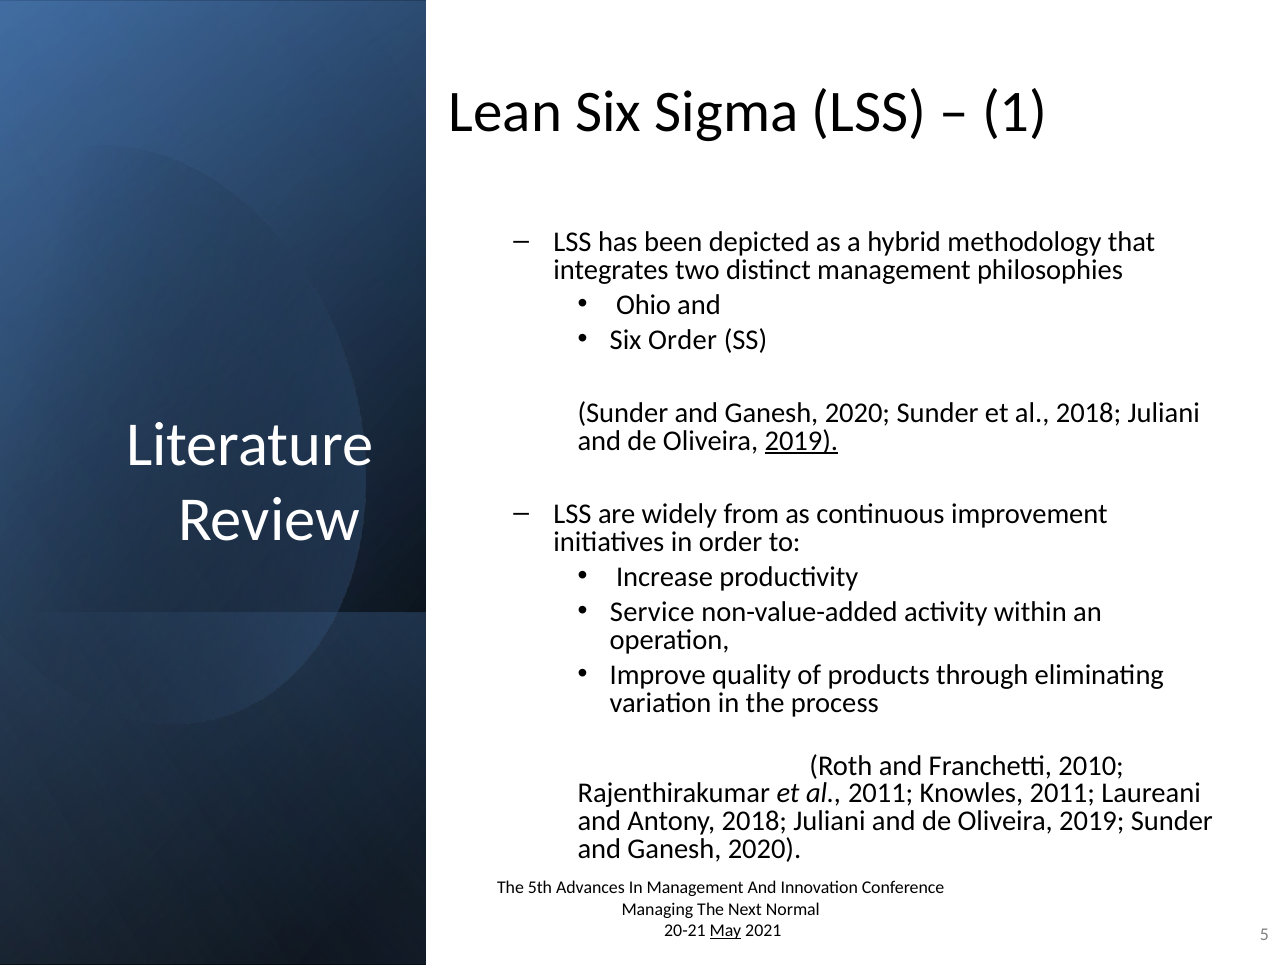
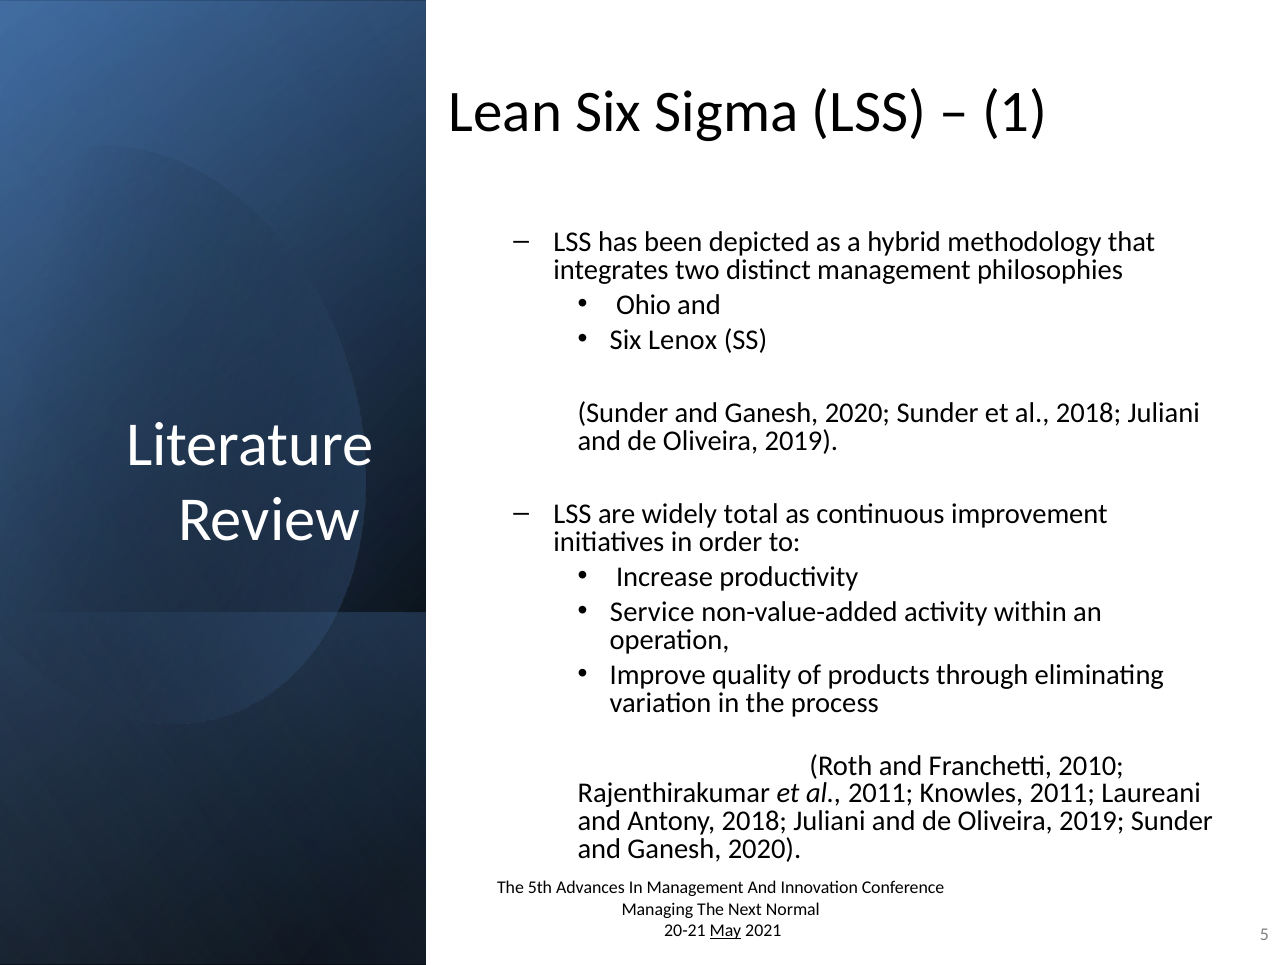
Six Order: Order -> Lenox
2019 at (801, 441) underline: present -> none
from: from -> total
